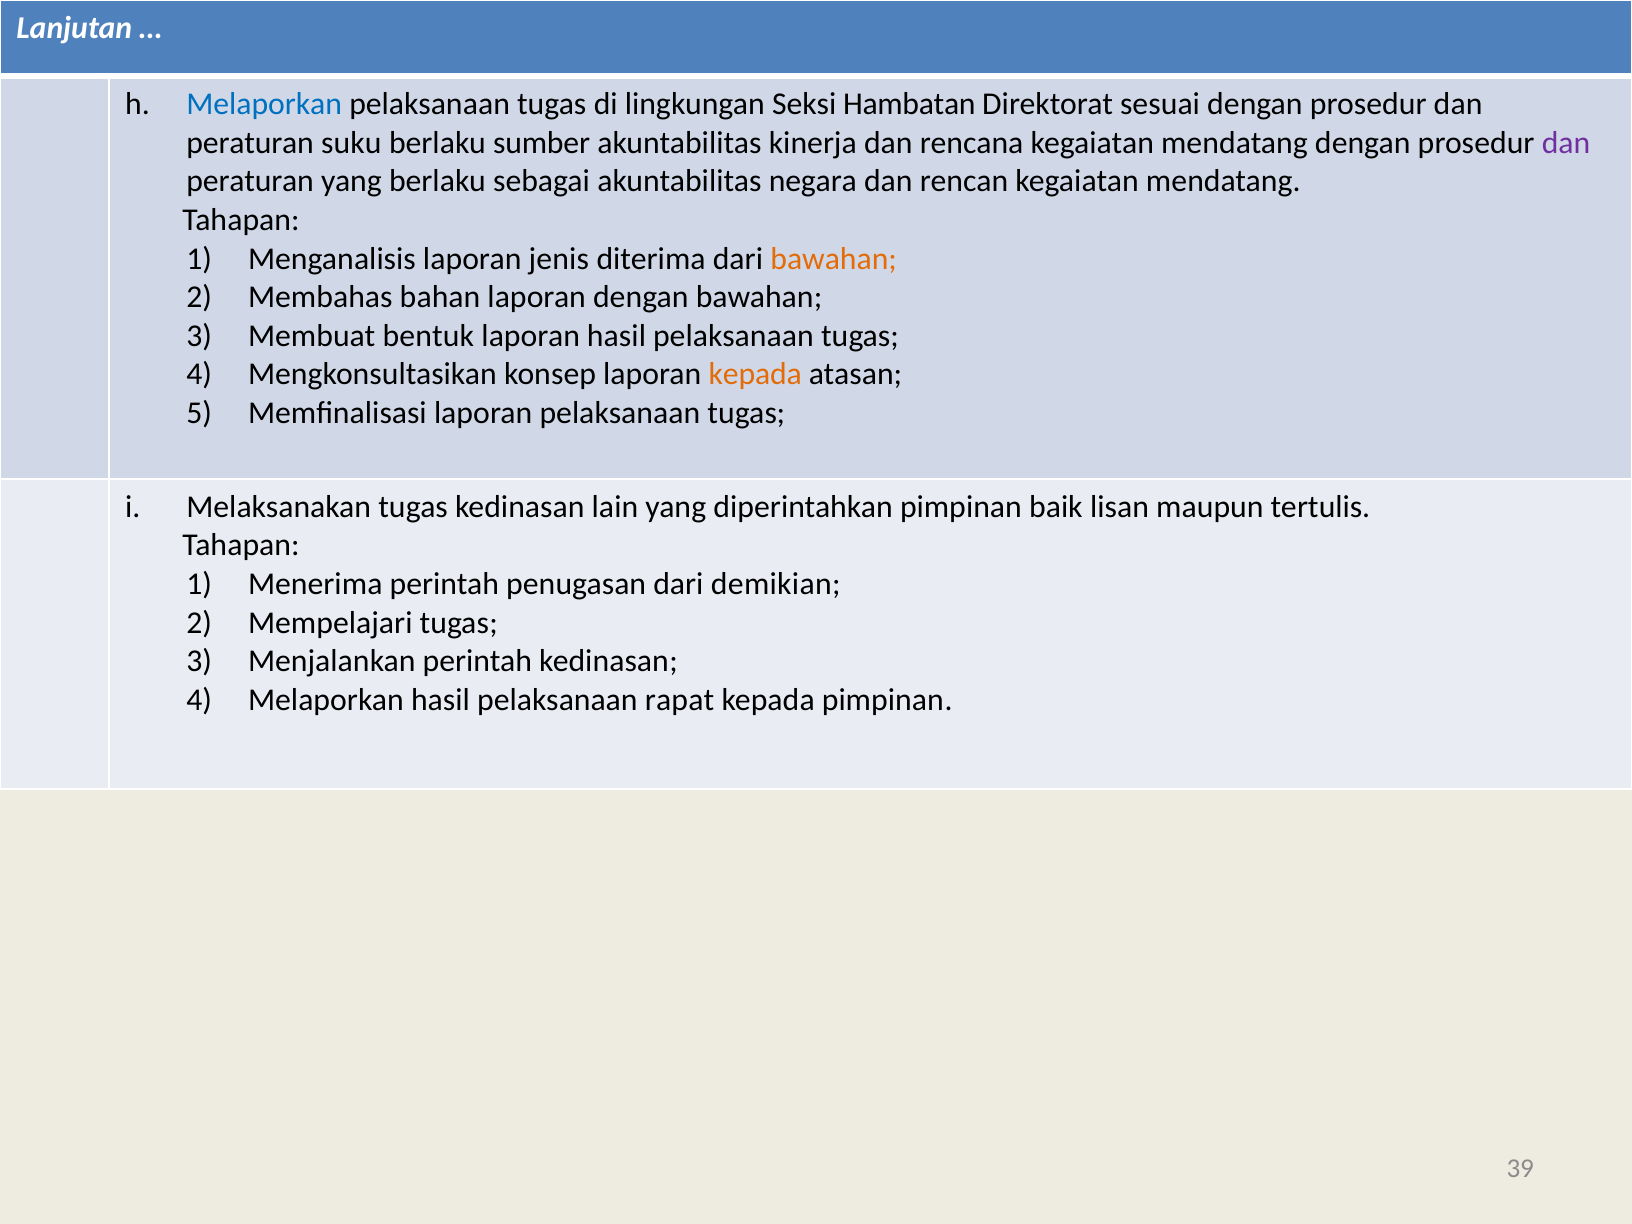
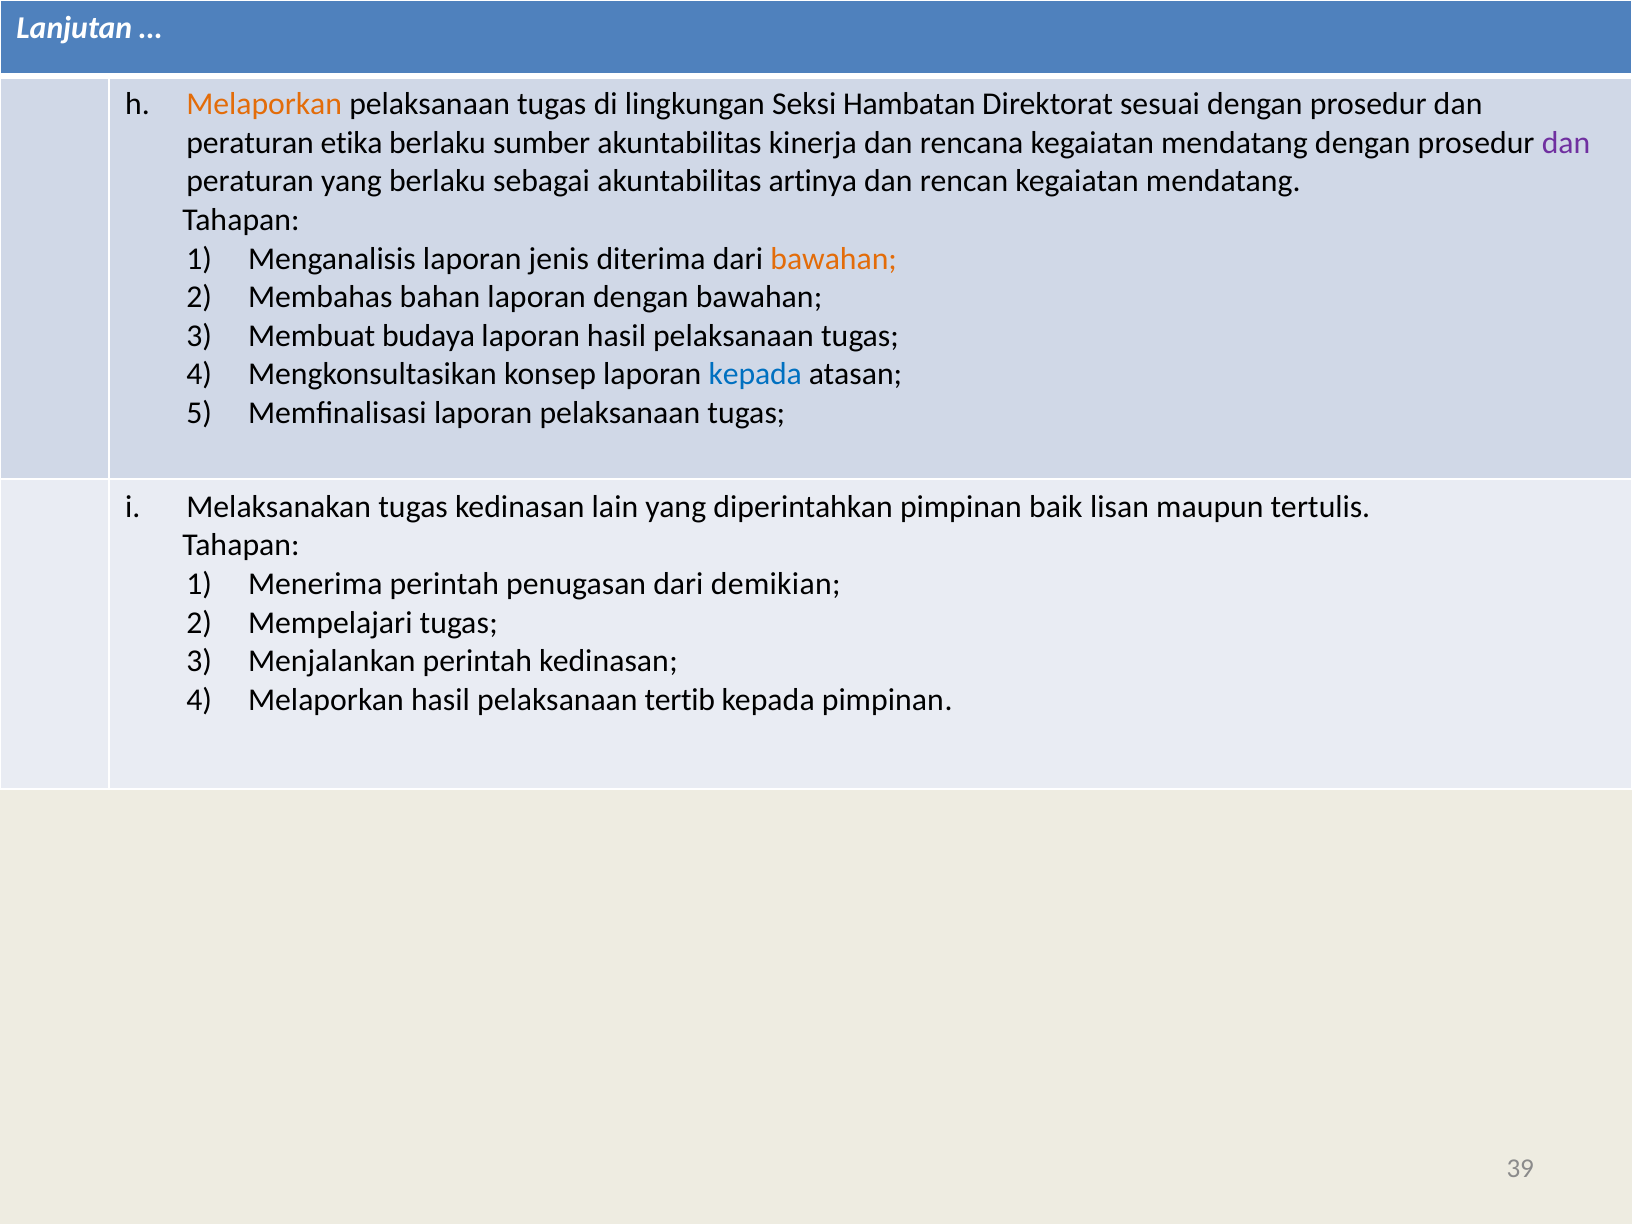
Melaporkan at (264, 104) colour: blue -> orange
suku: suku -> etika
negara: negara -> artinya
bentuk: bentuk -> budaya
kepada at (755, 375) colour: orange -> blue
rapat: rapat -> tertib
